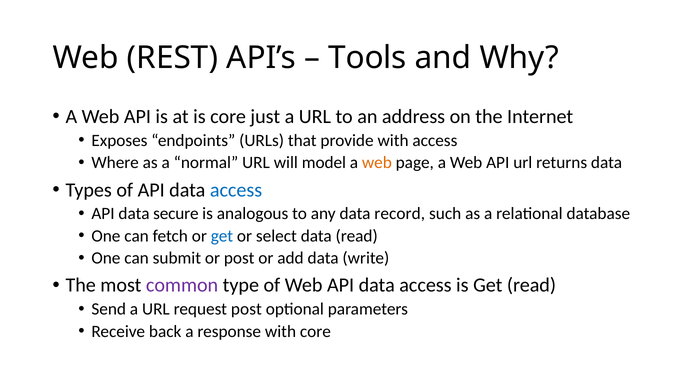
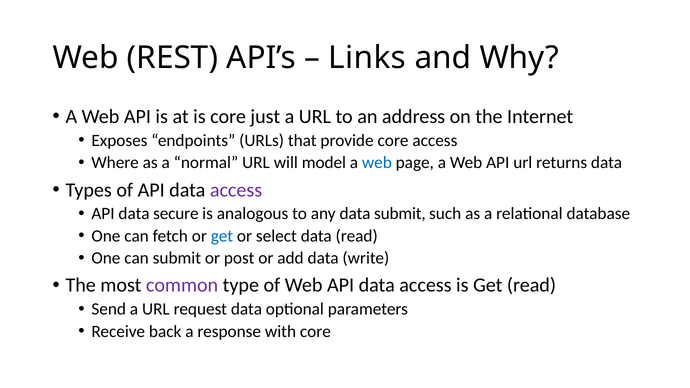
Tools: Tools -> Links
provide with: with -> core
web at (377, 163) colour: orange -> blue
access at (236, 190) colour: blue -> purple
data record: record -> submit
request post: post -> data
